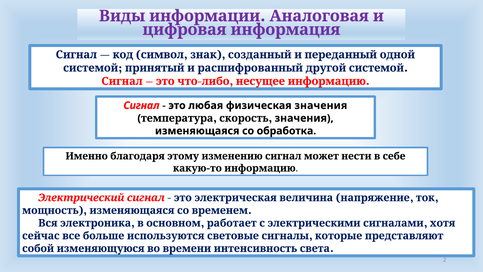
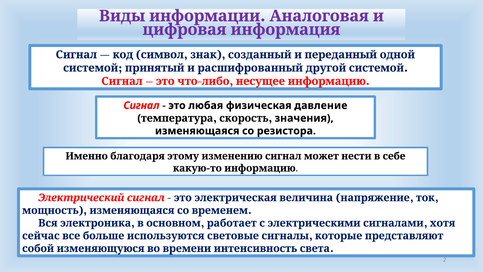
физическая значения: значения -> давление
обработка: обработка -> резистора
